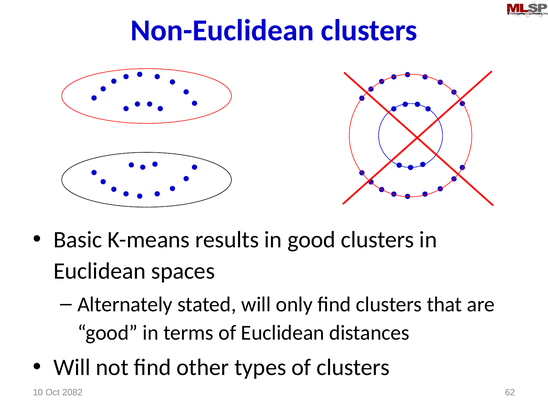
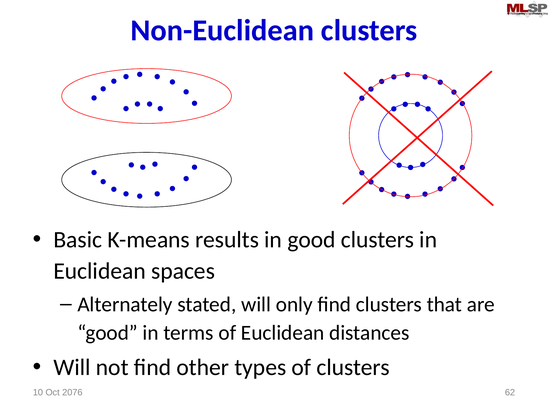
2082: 2082 -> 2076
